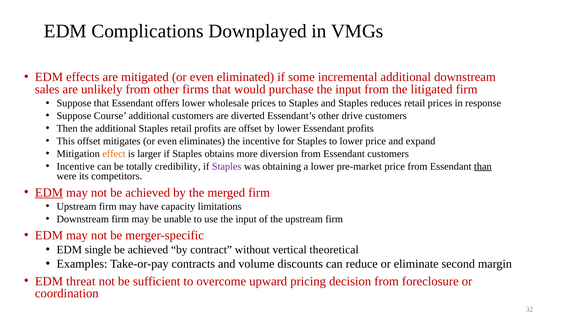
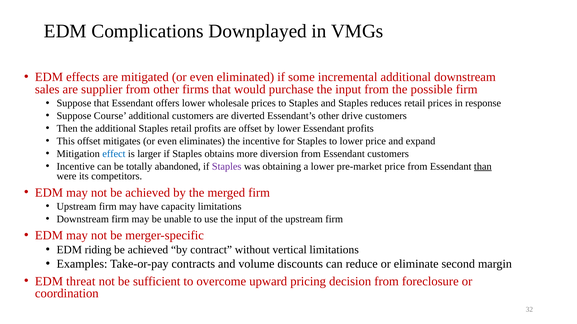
unlikely: unlikely -> supplier
litigated: litigated -> possible
effect colour: orange -> blue
credibility: credibility -> abandoned
EDM at (49, 193) underline: present -> none
single: single -> riding
vertical theoretical: theoretical -> limitations
